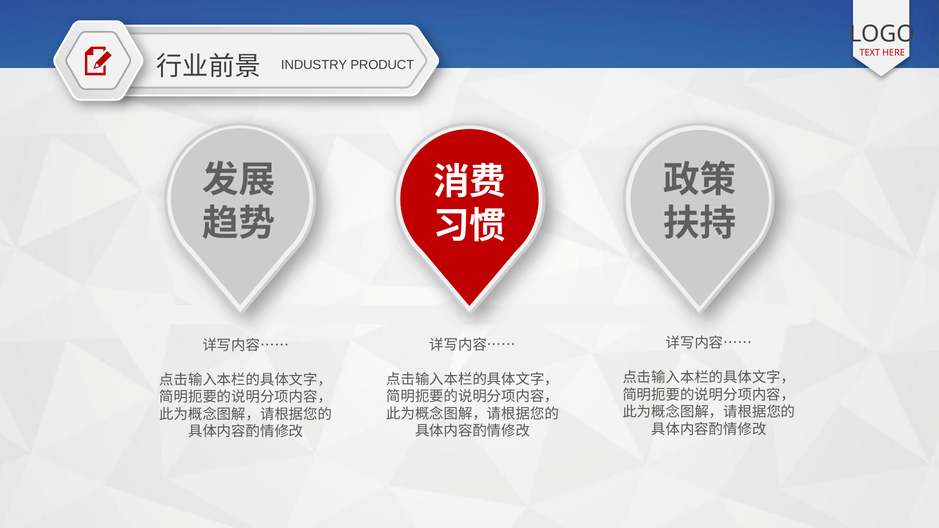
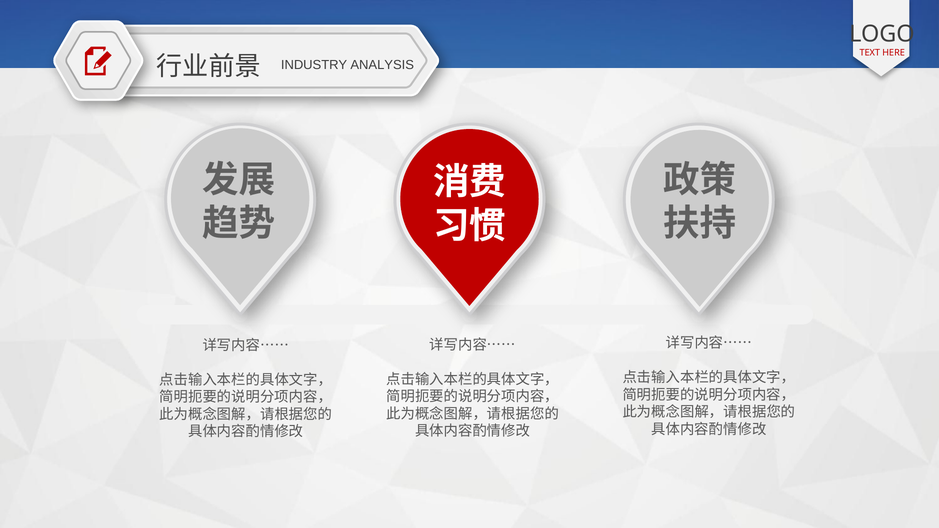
PRODUCT: PRODUCT -> ANALYSIS
